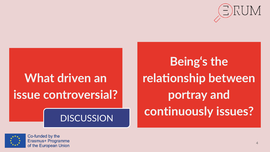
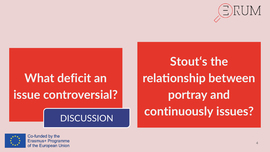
Being‘s: Being‘s -> Stout‘s
driven: driven -> deficit
